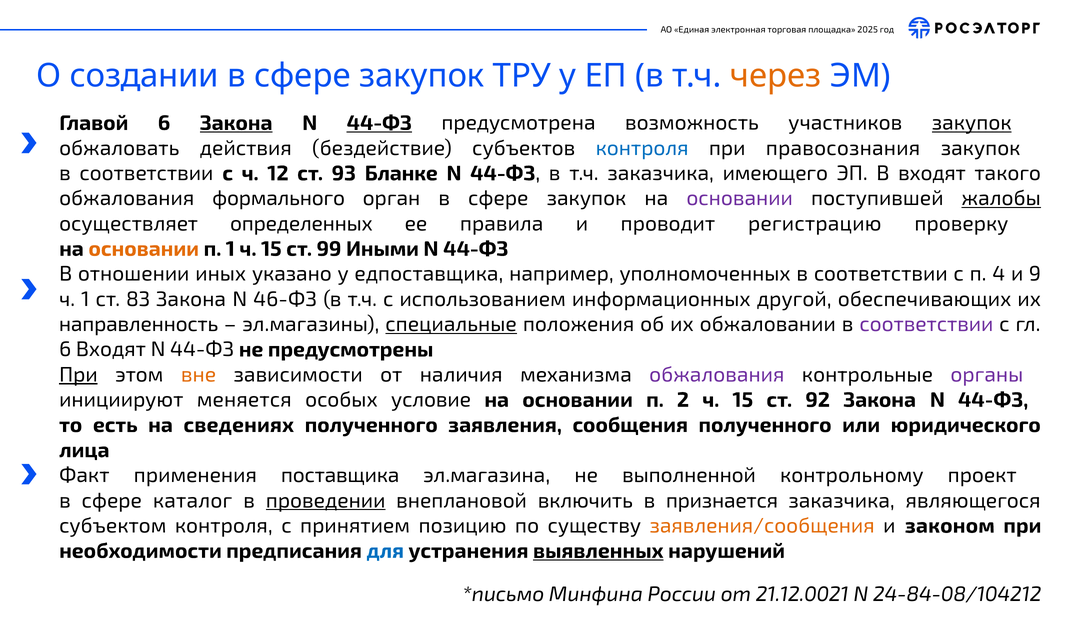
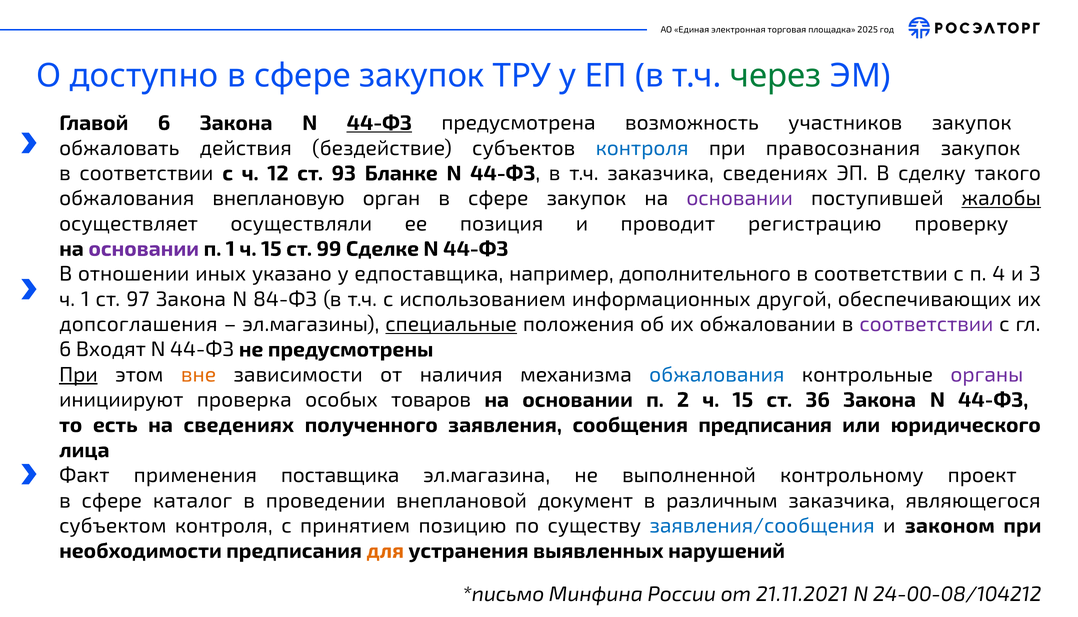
создании: создании -> доступно
через colour: orange -> green
Закона at (236, 123) underline: present -> none
закупок at (972, 123) underline: present -> none
заказчика имеющего: имеющего -> сведениях
В входят: входят -> сделку
формального: формального -> внеплановую
определенных: определенных -> осуществляли
правила: правила -> позиция
основании at (144, 249) colour: orange -> purple
Иными: Иными -> Сделке
уполномоченных: уполномоченных -> дополнительного
9: 9 -> 3
83: 83 -> 97
46-ФЗ: 46-ФЗ -> 84-ФЗ
направленность: направленность -> допсоглашения
обжалования at (717, 375) colour: purple -> blue
меняется: меняется -> проверка
условие: условие -> товаров
92: 92 -> 36
сообщения полученного: полученного -> предписания
проведении underline: present -> none
включить: включить -> документ
признается: признается -> различным
заявления/сообщения colour: orange -> blue
для colour: blue -> orange
выявленных underline: present -> none
21.12.0021: 21.12.0021 -> 21.11.2021
24-84-08/104212: 24-84-08/104212 -> 24-00-08/104212
